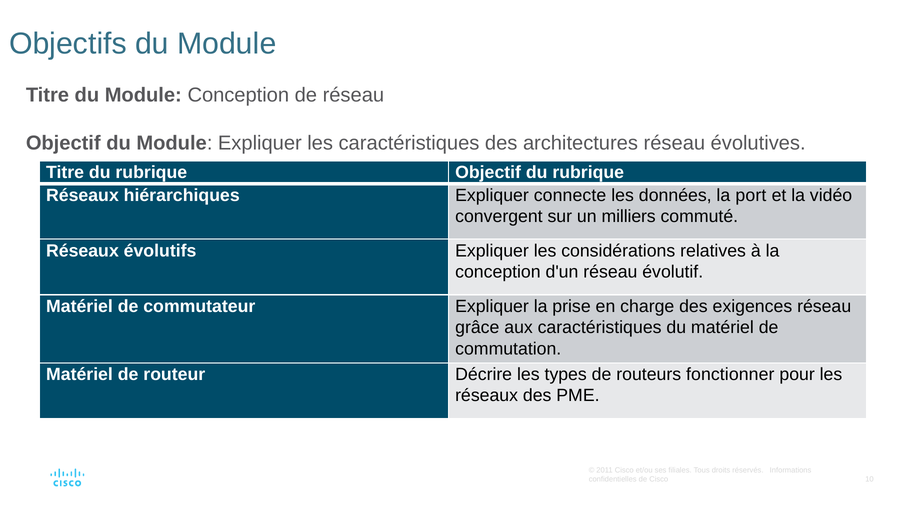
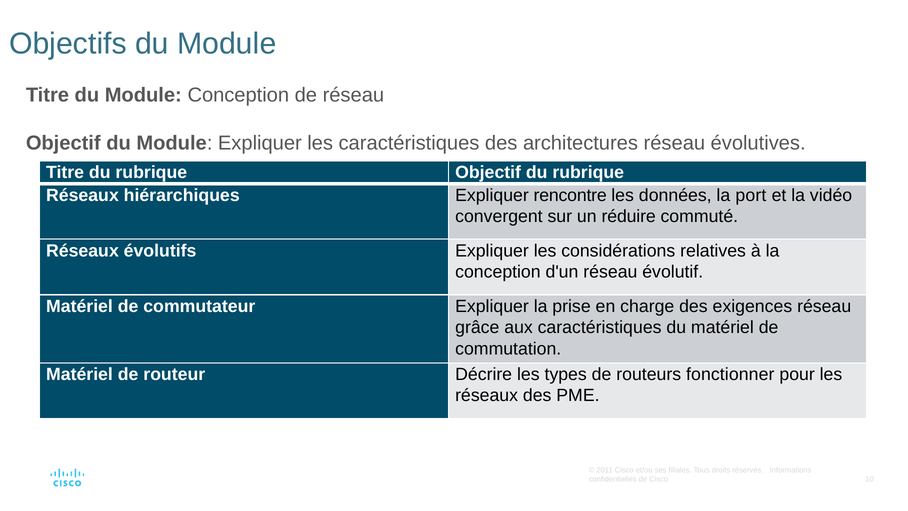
connecte: connecte -> rencontre
milliers: milliers -> réduire
